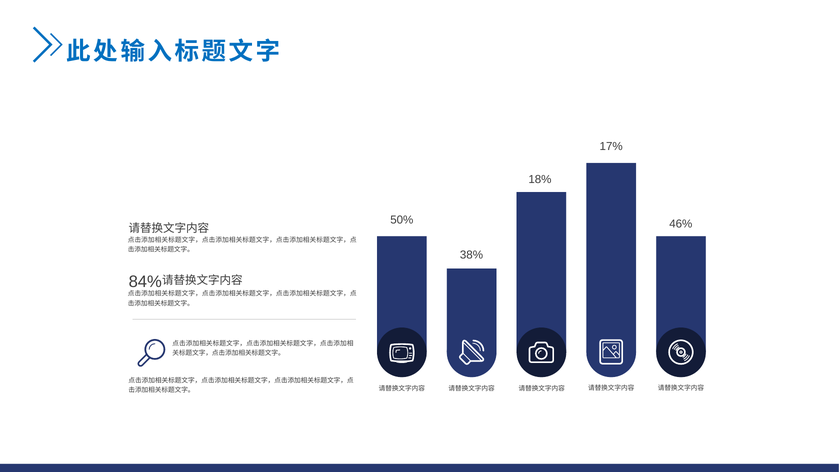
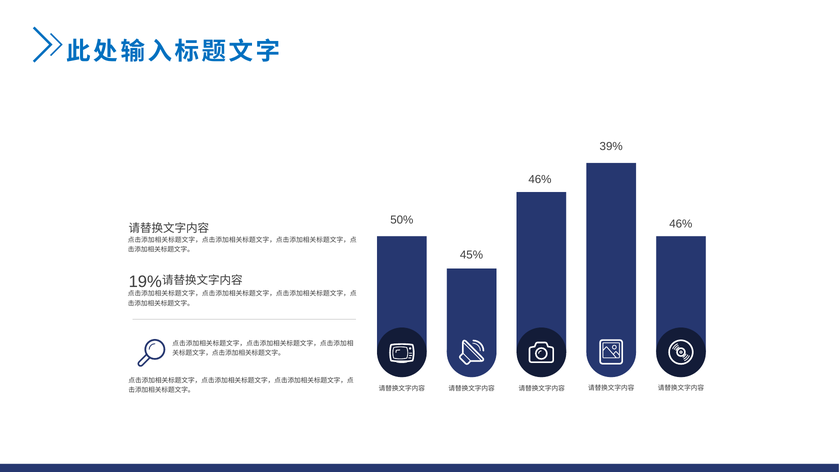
17%: 17% -> 39%
18% at (540, 179): 18% -> 46%
38%: 38% -> 45%
84%: 84% -> 19%
